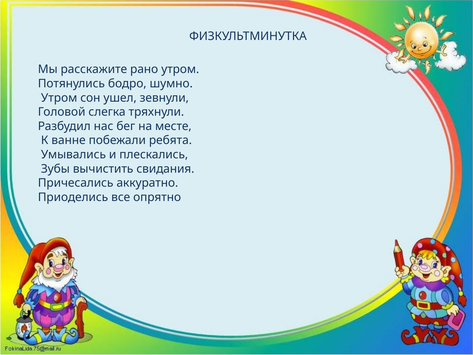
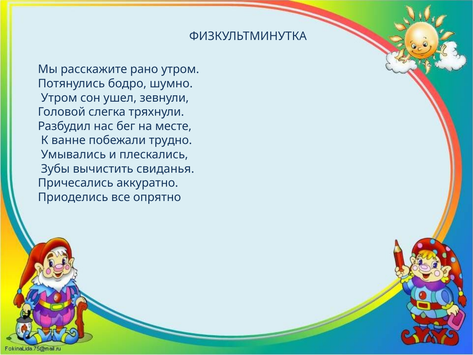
ребята: ребята -> трудно
свидания: свидания -> свиданья
